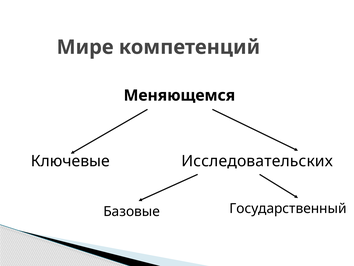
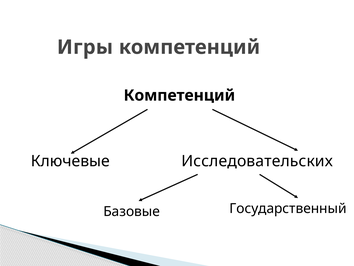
Мире: Мире -> Игры
Меняющемся at (179, 95): Меняющемся -> Компетенций
